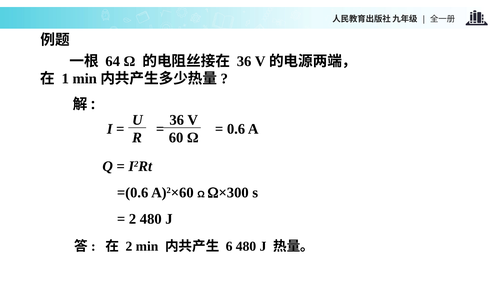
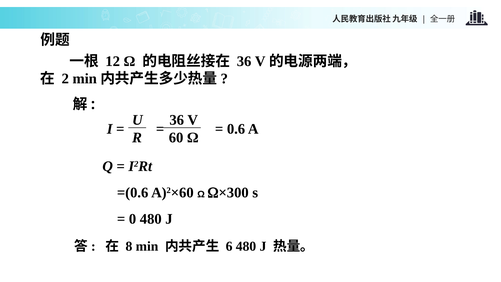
64: 64 -> 12
1: 1 -> 2
2 at (133, 219): 2 -> 0
2 at (129, 246): 2 -> 8
